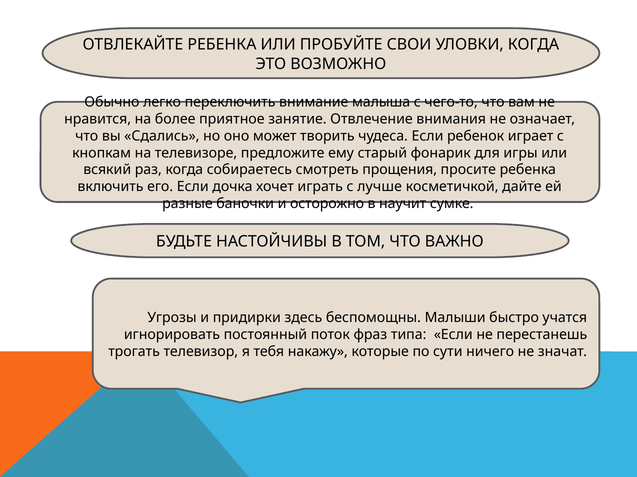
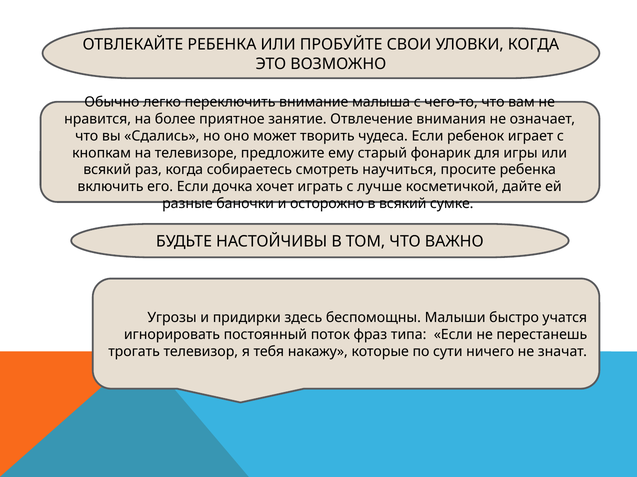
прощения: прощения -> научиться
в научит: научит -> всякий
